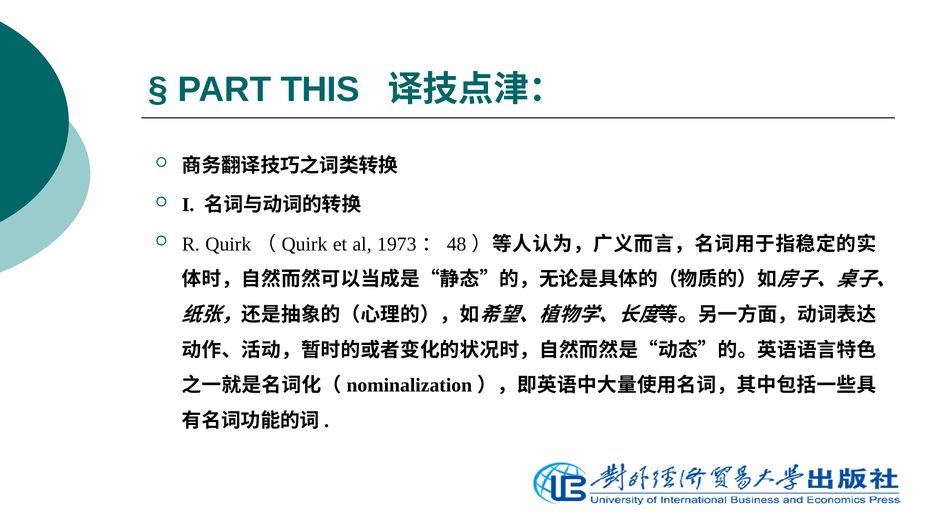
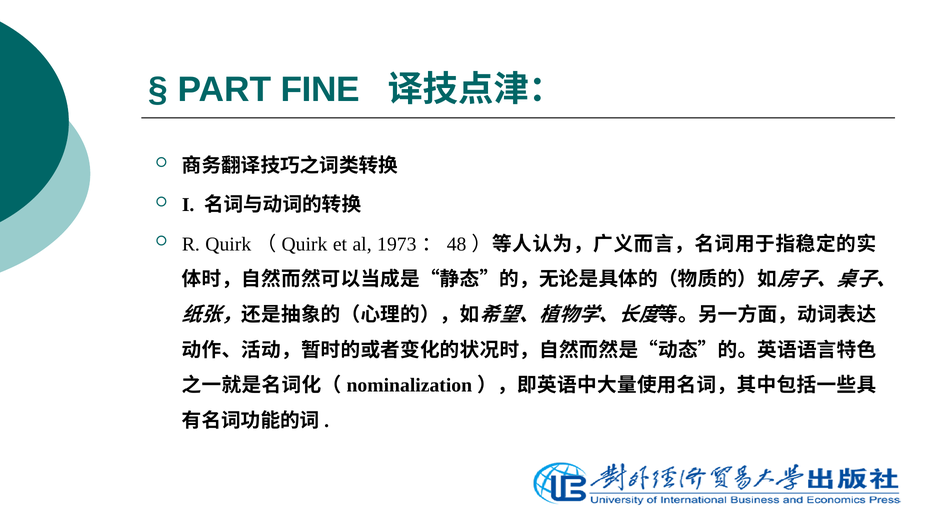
THIS: THIS -> FINE
